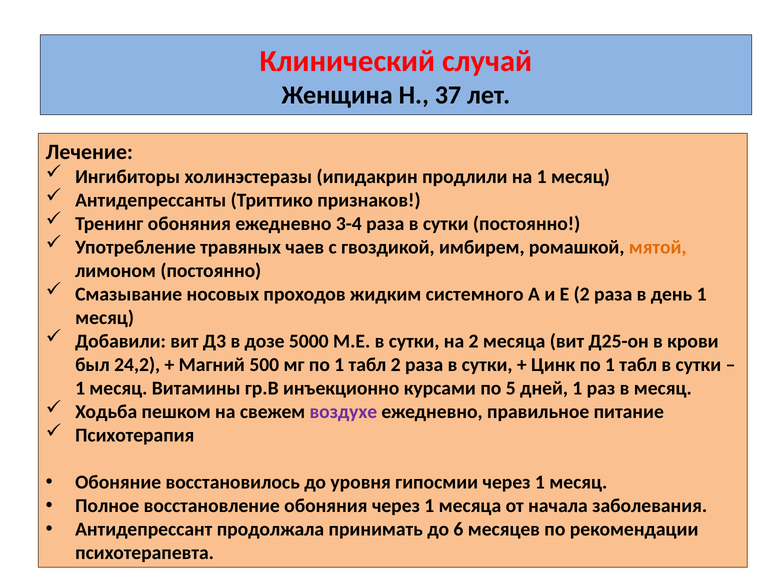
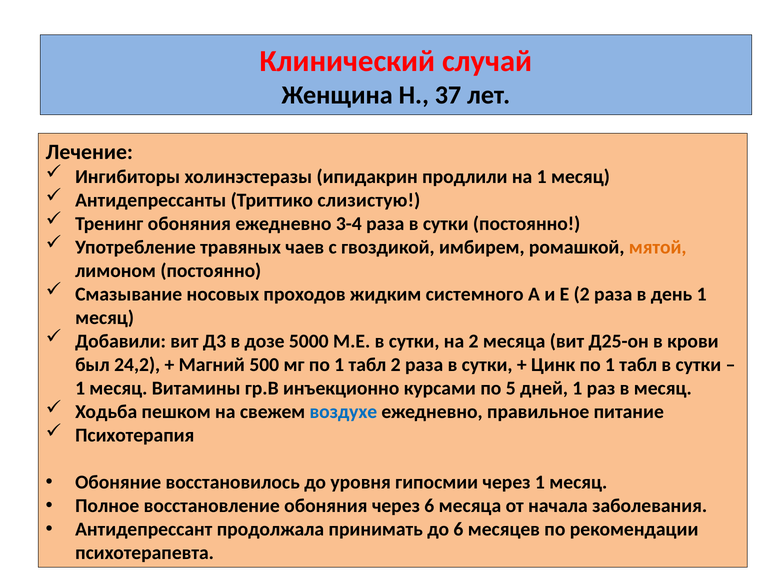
признаков: признаков -> слизистую
воздухе colour: purple -> blue
обоняния через 1: 1 -> 6
